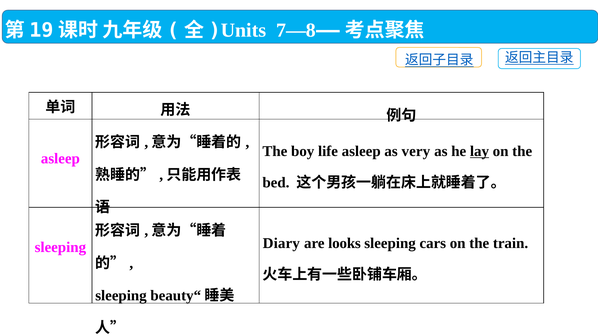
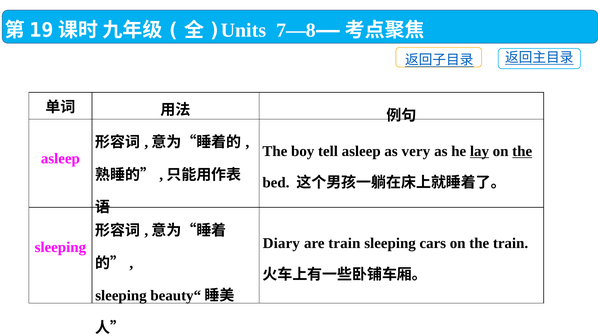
life: life -> tell
the at (522, 151) underline: none -> present
are looks: looks -> train
